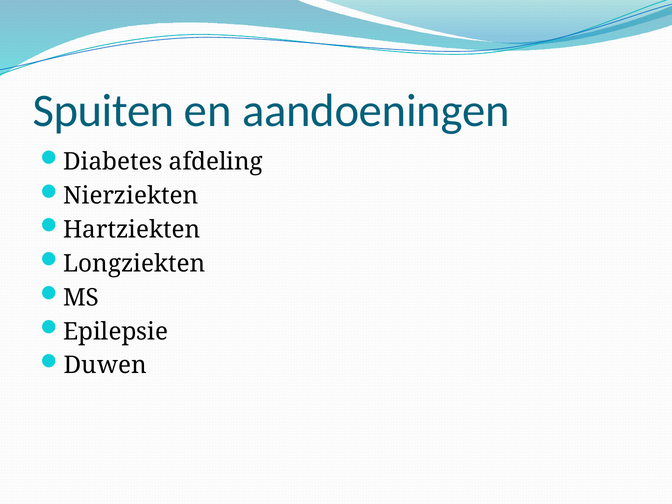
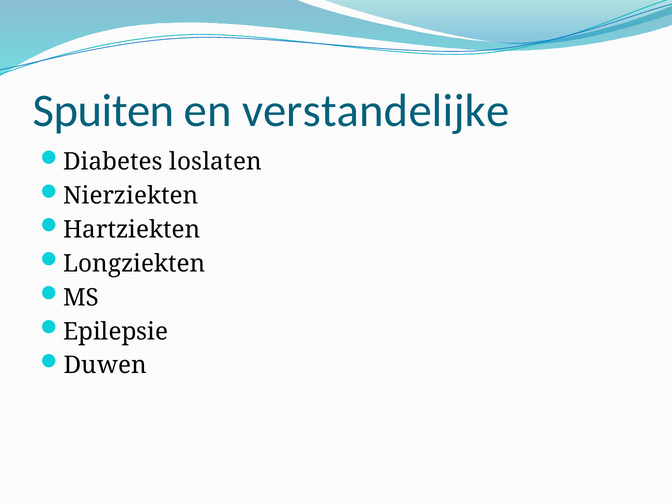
aandoeningen: aandoeningen -> verstandelijke
afdeling: afdeling -> loslaten
